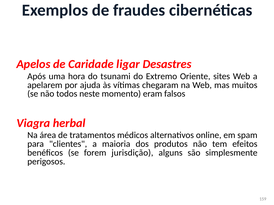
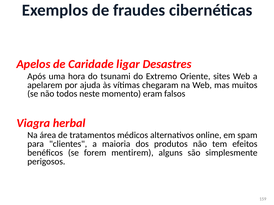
jurisdição: jurisdição -> mentirem
